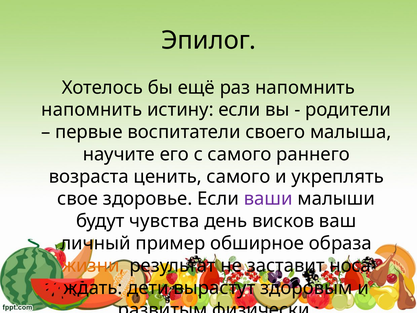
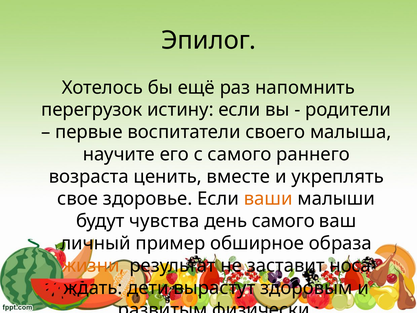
напомнить at (92, 110): напомнить -> перегрузок
ценить самого: самого -> вместе
ваши colour: purple -> orange
день висков: висков -> самого
